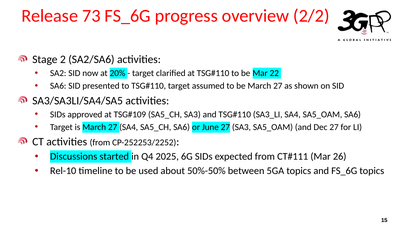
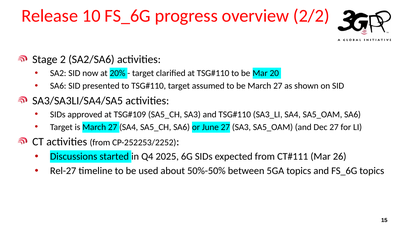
73: 73 -> 10
22: 22 -> 20
Rel-10: Rel-10 -> Rel-27
